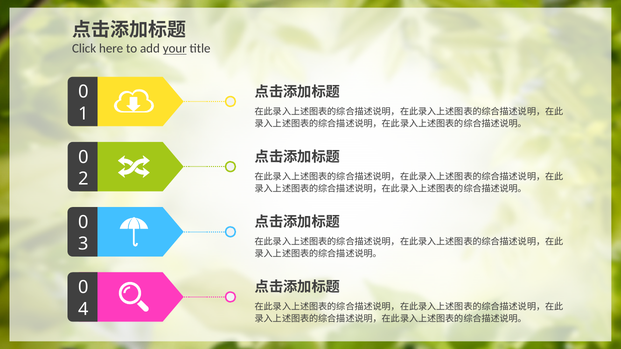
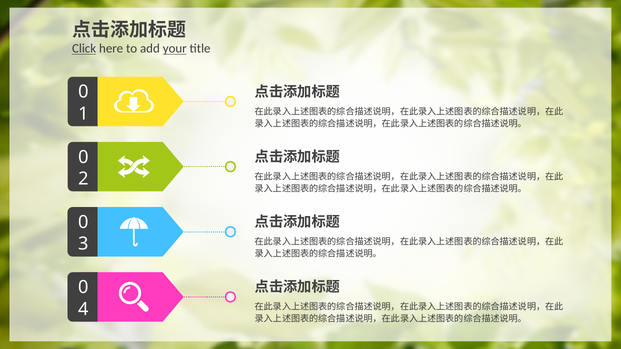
Click underline: none -> present
